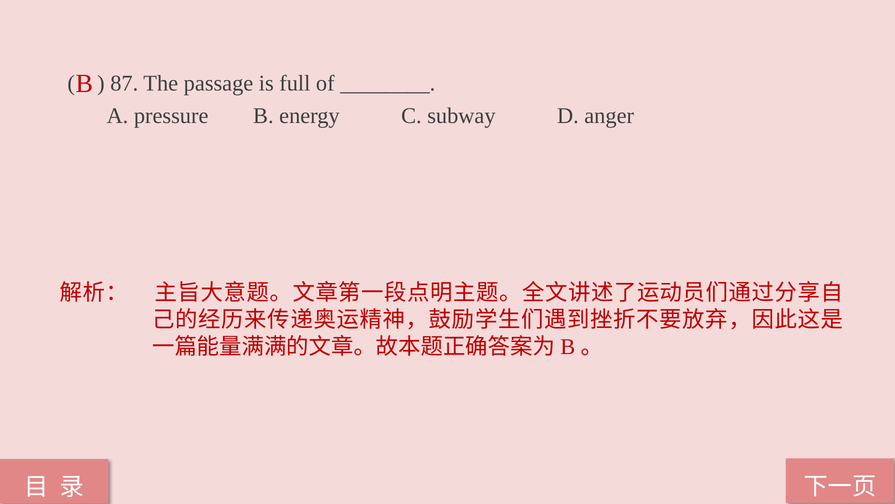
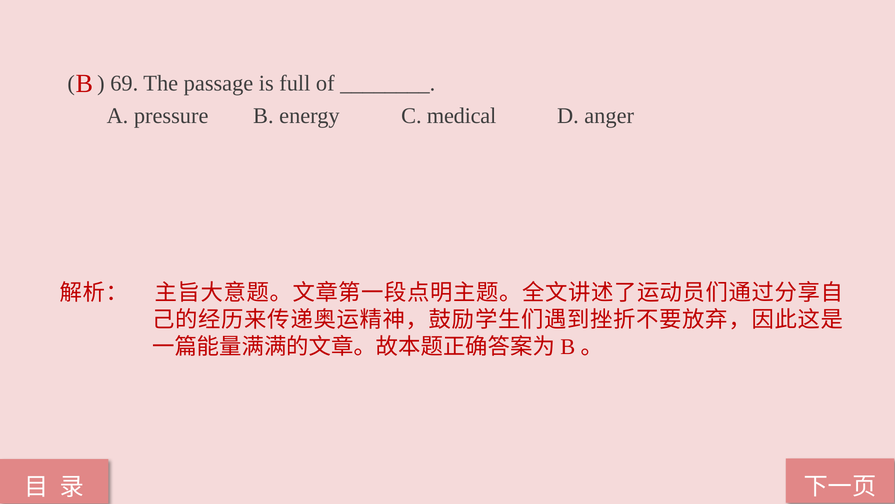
87: 87 -> 69
subway: subway -> medical
